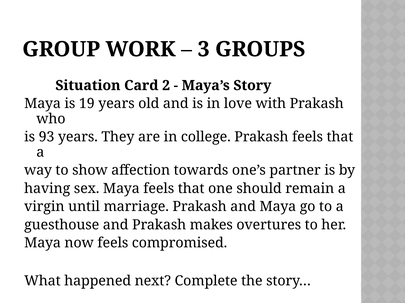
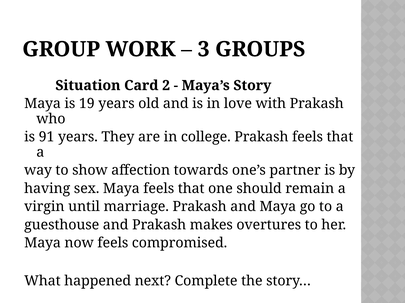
93: 93 -> 91
